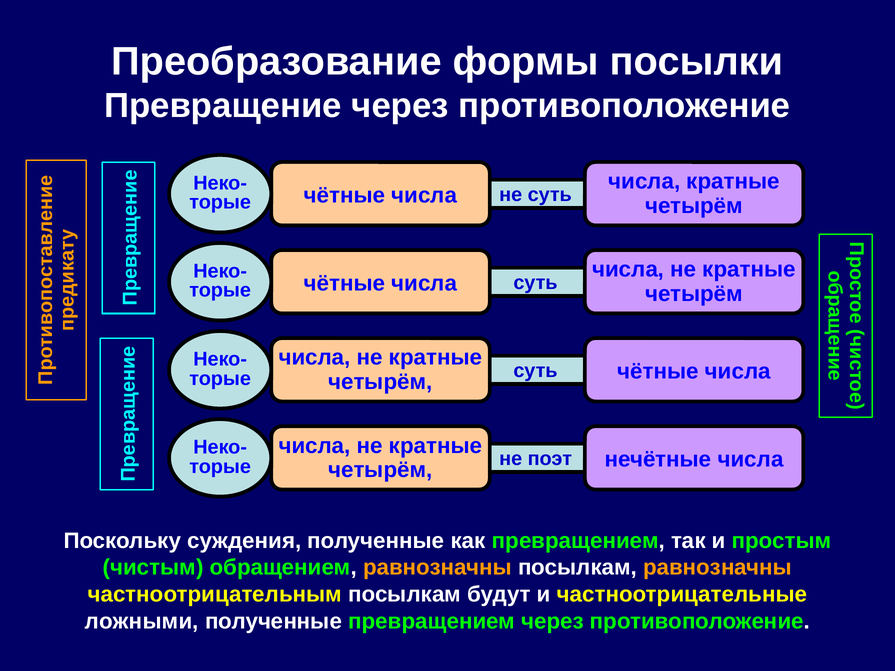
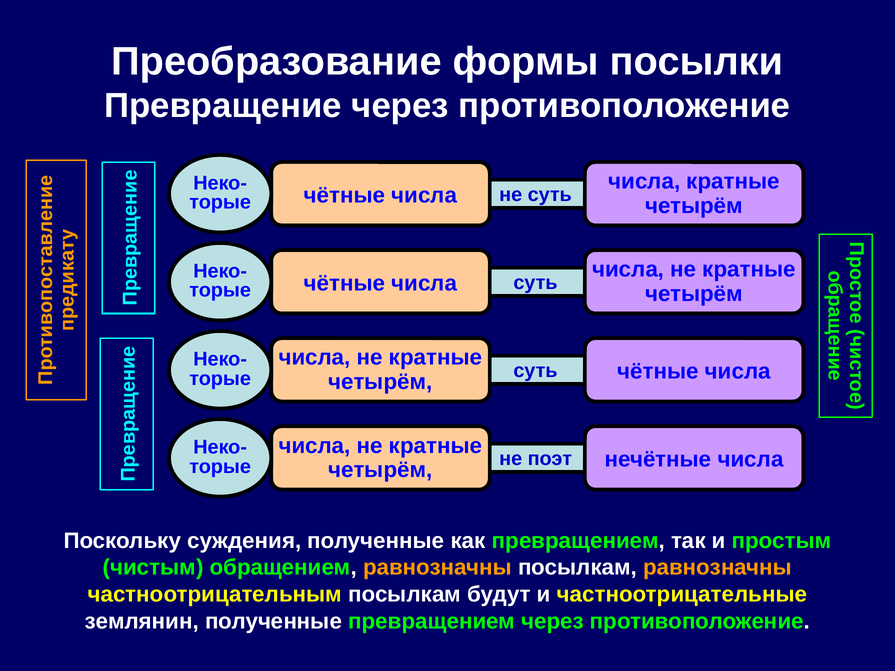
ложными: ложными -> землянин
